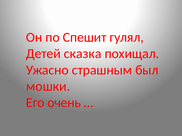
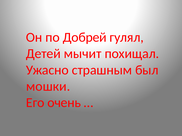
Спешит: Спешит -> Добрей
сказка: сказка -> мычит
